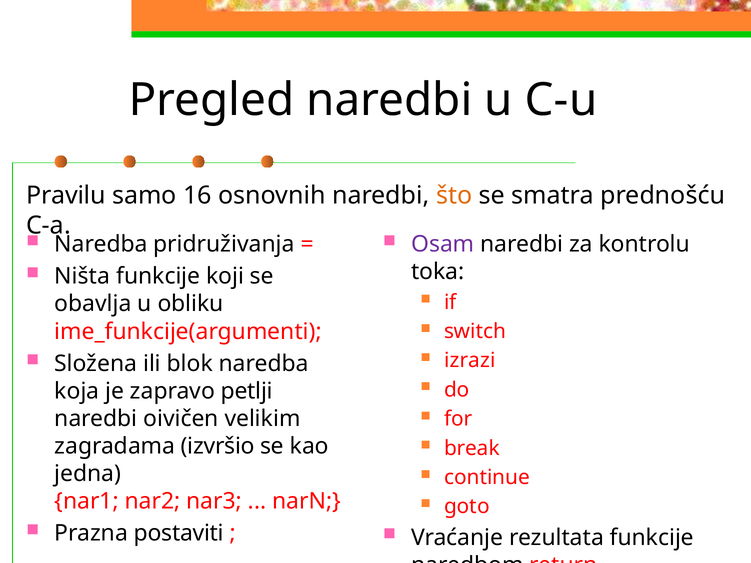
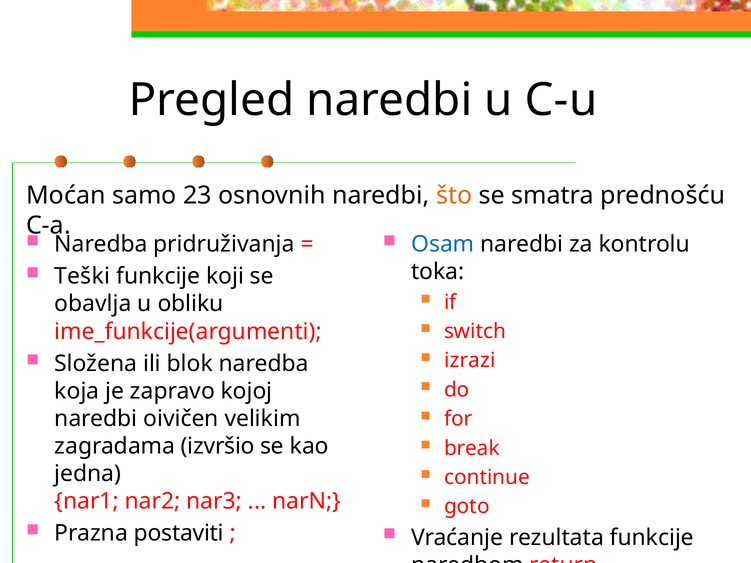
Pravilu: Pravilu -> Moćan
16: 16 -> 23
Osam colour: purple -> blue
Ništa: Ništa -> Teški
petlji: petlji -> kojoj
